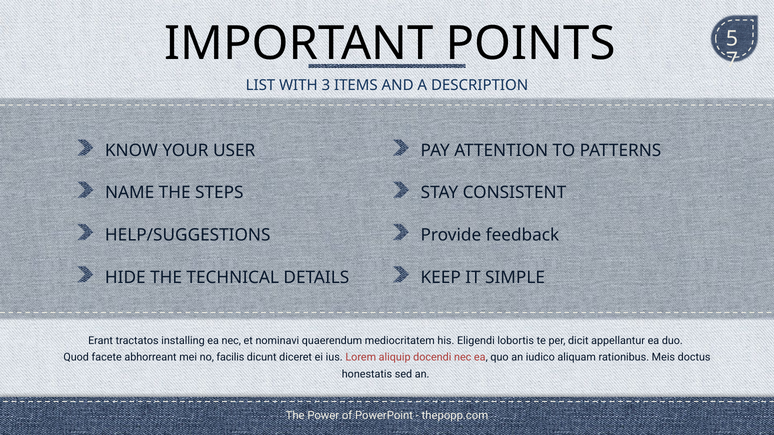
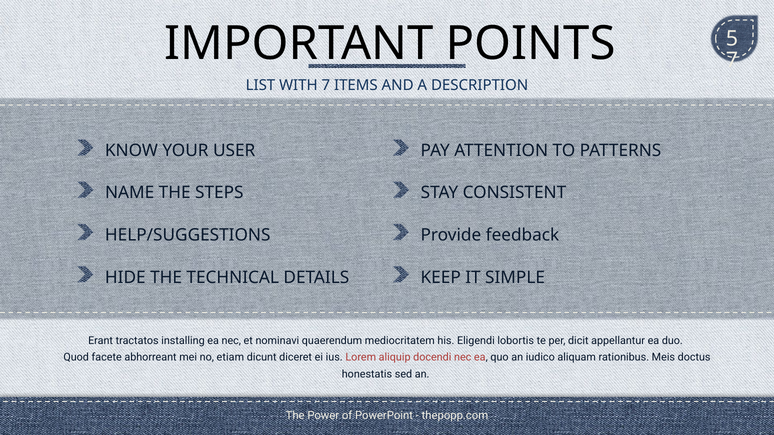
WITH 3: 3 -> 7
facilis: facilis -> etiam
